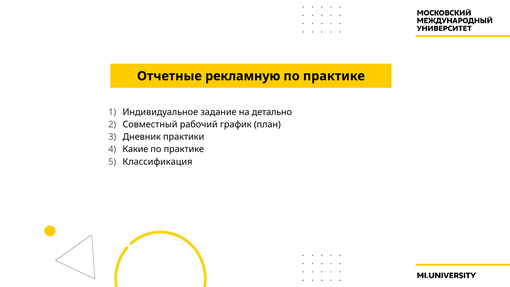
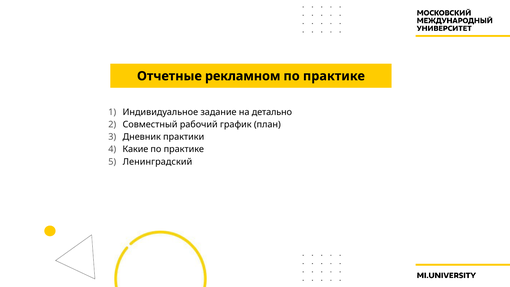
рекламную: рекламную -> рекламном
Классификация: Классификация -> Ленинградский
